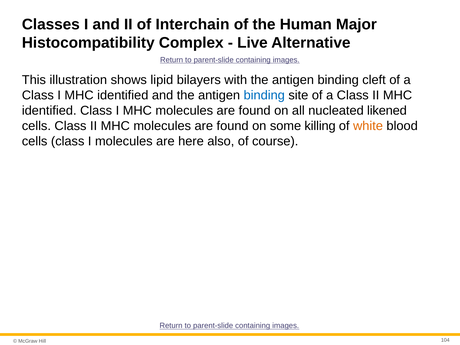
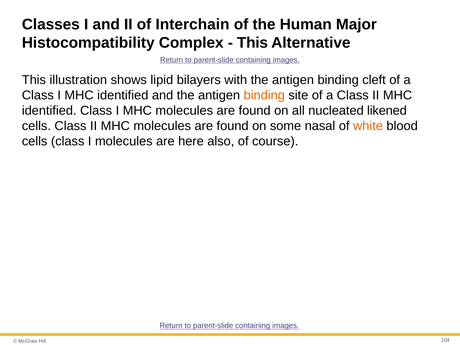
Live at (252, 43): Live -> This
binding at (264, 95) colour: blue -> orange
killing: killing -> nasal
